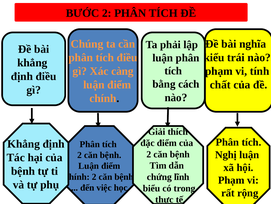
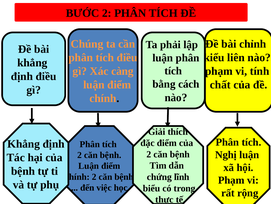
nghĩa: nghĩa -> chỉnh
trái: trái -> liên
